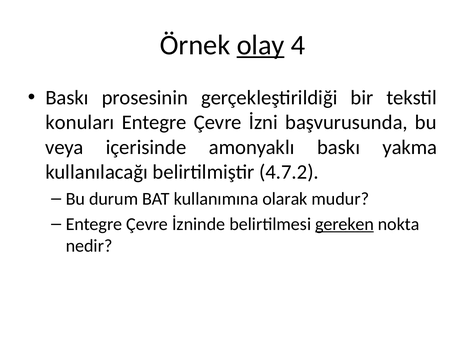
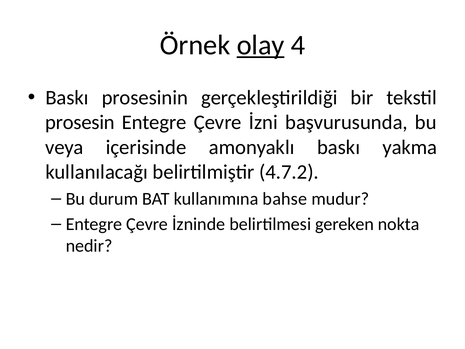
konuları: konuları -> prosesin
olarak: olarak -> bahse
gereken underline: present -> none
